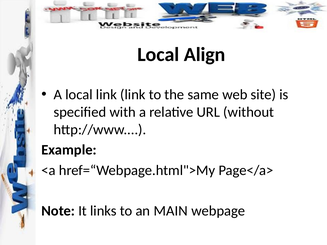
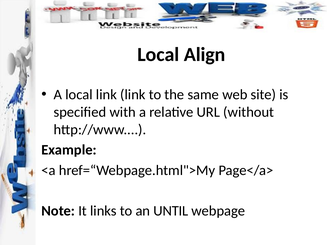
MAIN: MAIN -> UNTIL
